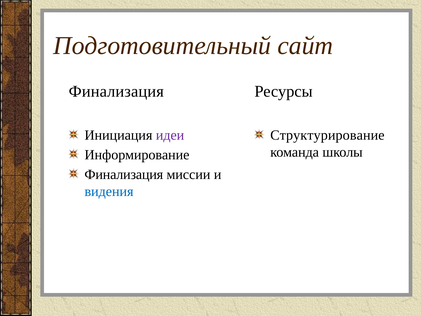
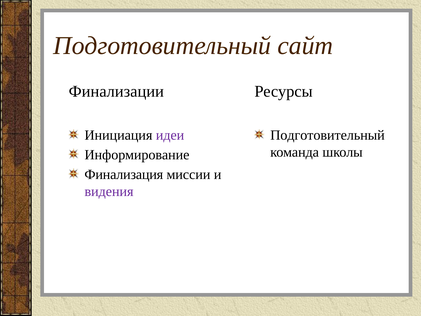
Финализация at (116, 91): Финализация -> Финализации
Структурирование at (327, 135): Структурирование -> Подготовительный
видения colour: blue -> purple
